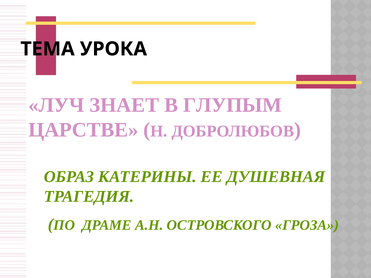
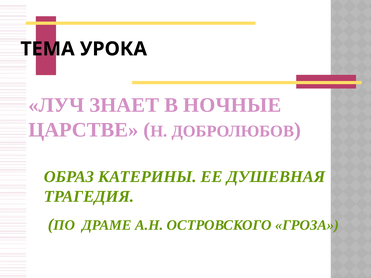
ГЛУПЫМ: ГЛУПЫМ -> НОЧНЫЕ
